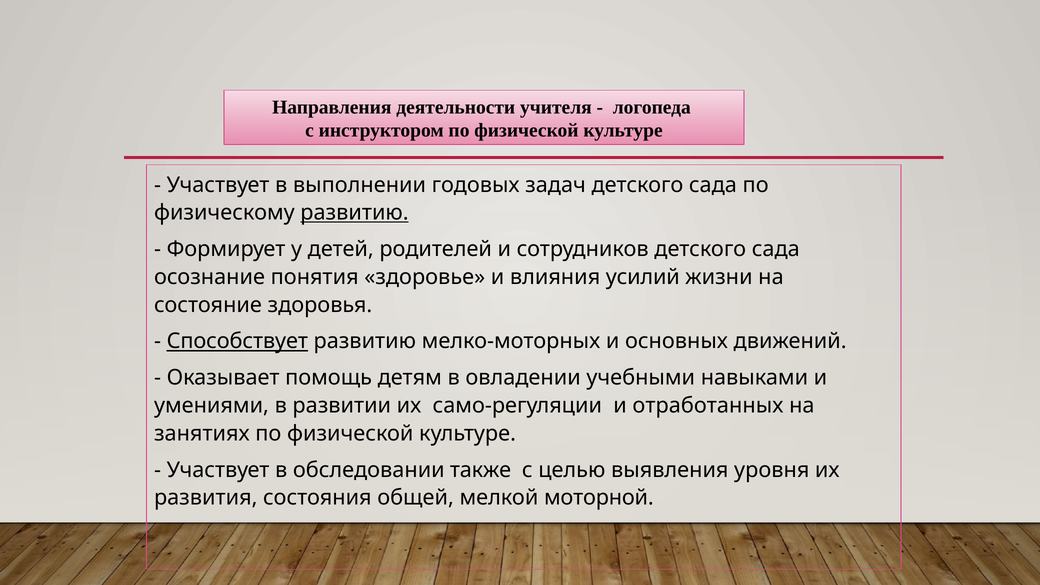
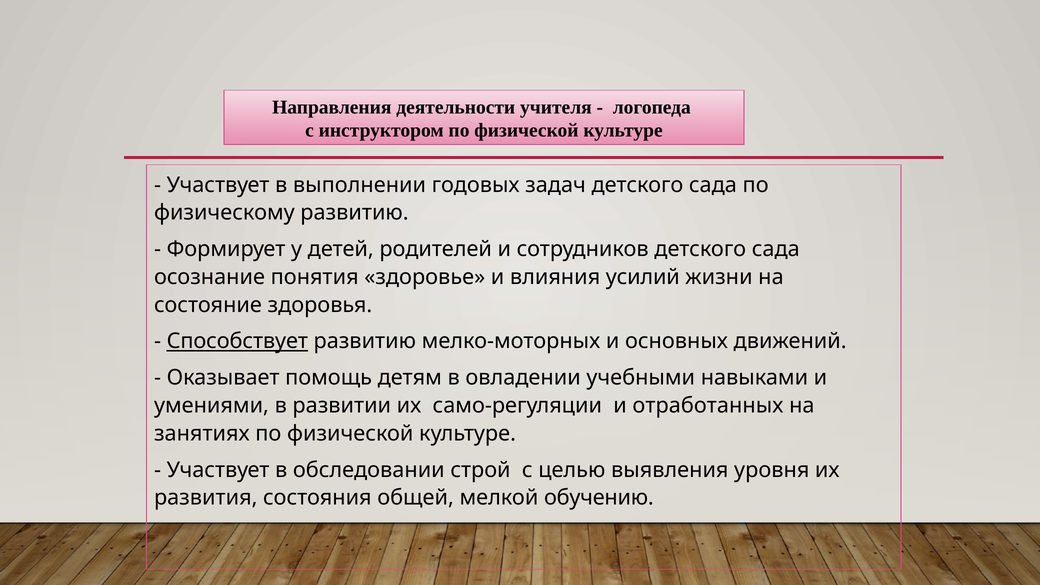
развитию at (354, 213) underline: present -> none
также: также -> строй
моторной: моторной -> обучению
